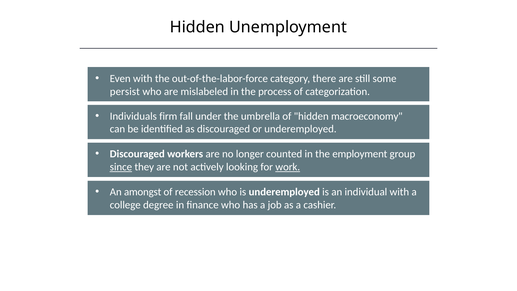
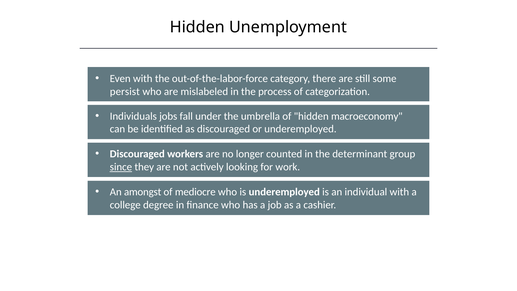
firm: firm -> jobs
employment: employment -> determinant
work underline: present -> none
recession: recession -> mediocre
